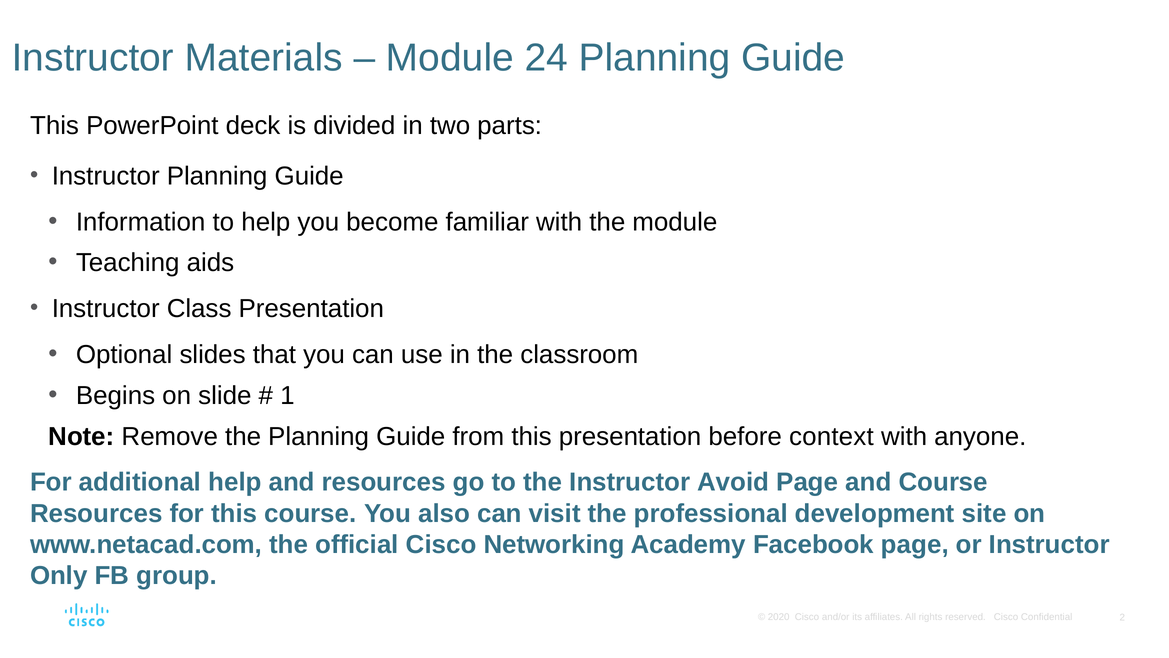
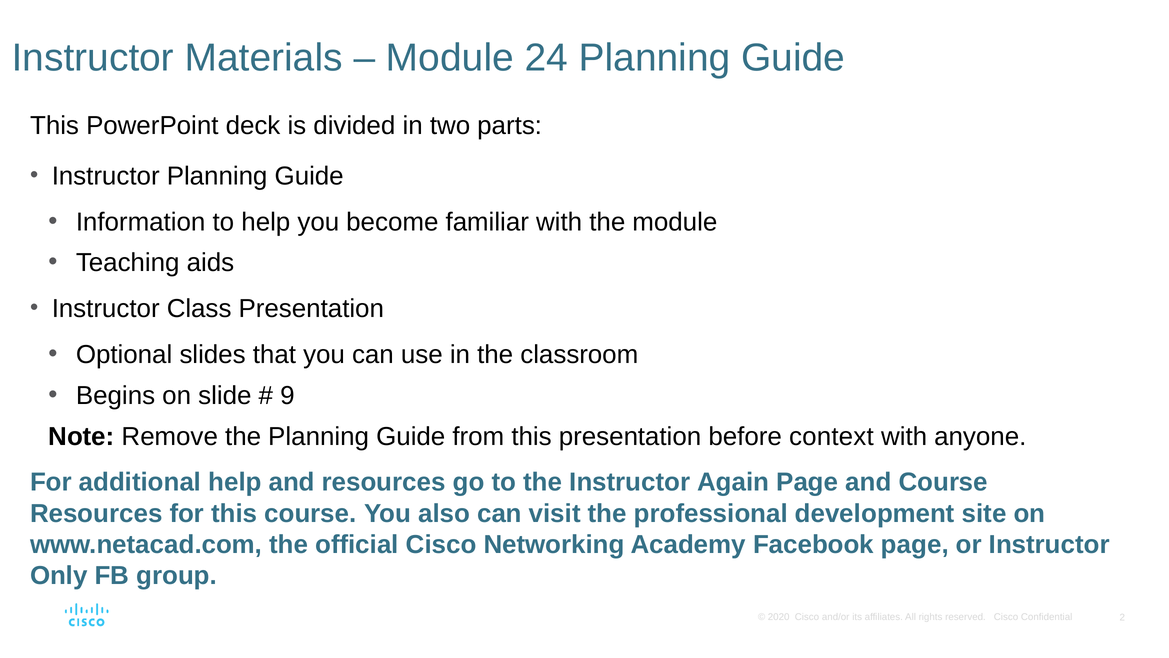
1: 1 -> 9
Avoid: Avoid -> Again
